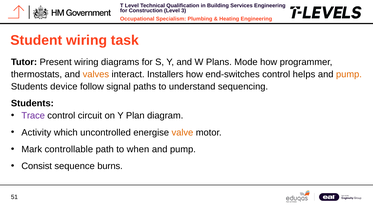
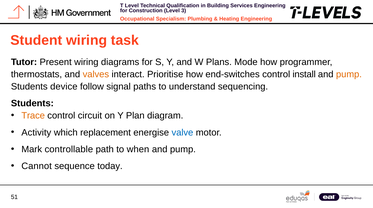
Installers: Installers -> Prioritise
helps: helps -> install
Trace colour: purple -> orange
uncontrolled: uncontrolled -> replacement
valve colour: orange -> blue
Consist: Consist -> Cannot
burns: burns -> today
